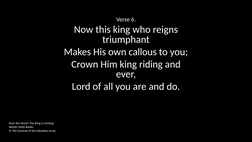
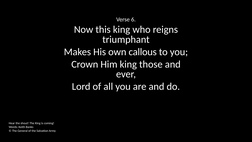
riding: riding -> those
